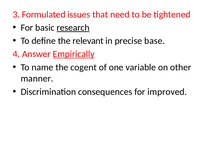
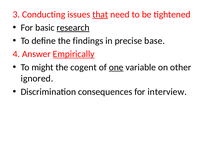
Formulated: Formulated -> Conducting
that underline: none -> present
relevant: relevant -> findings
name: name -> might
one underline: none -> present
manner: manner -> ignored
improved: improved -> interview
